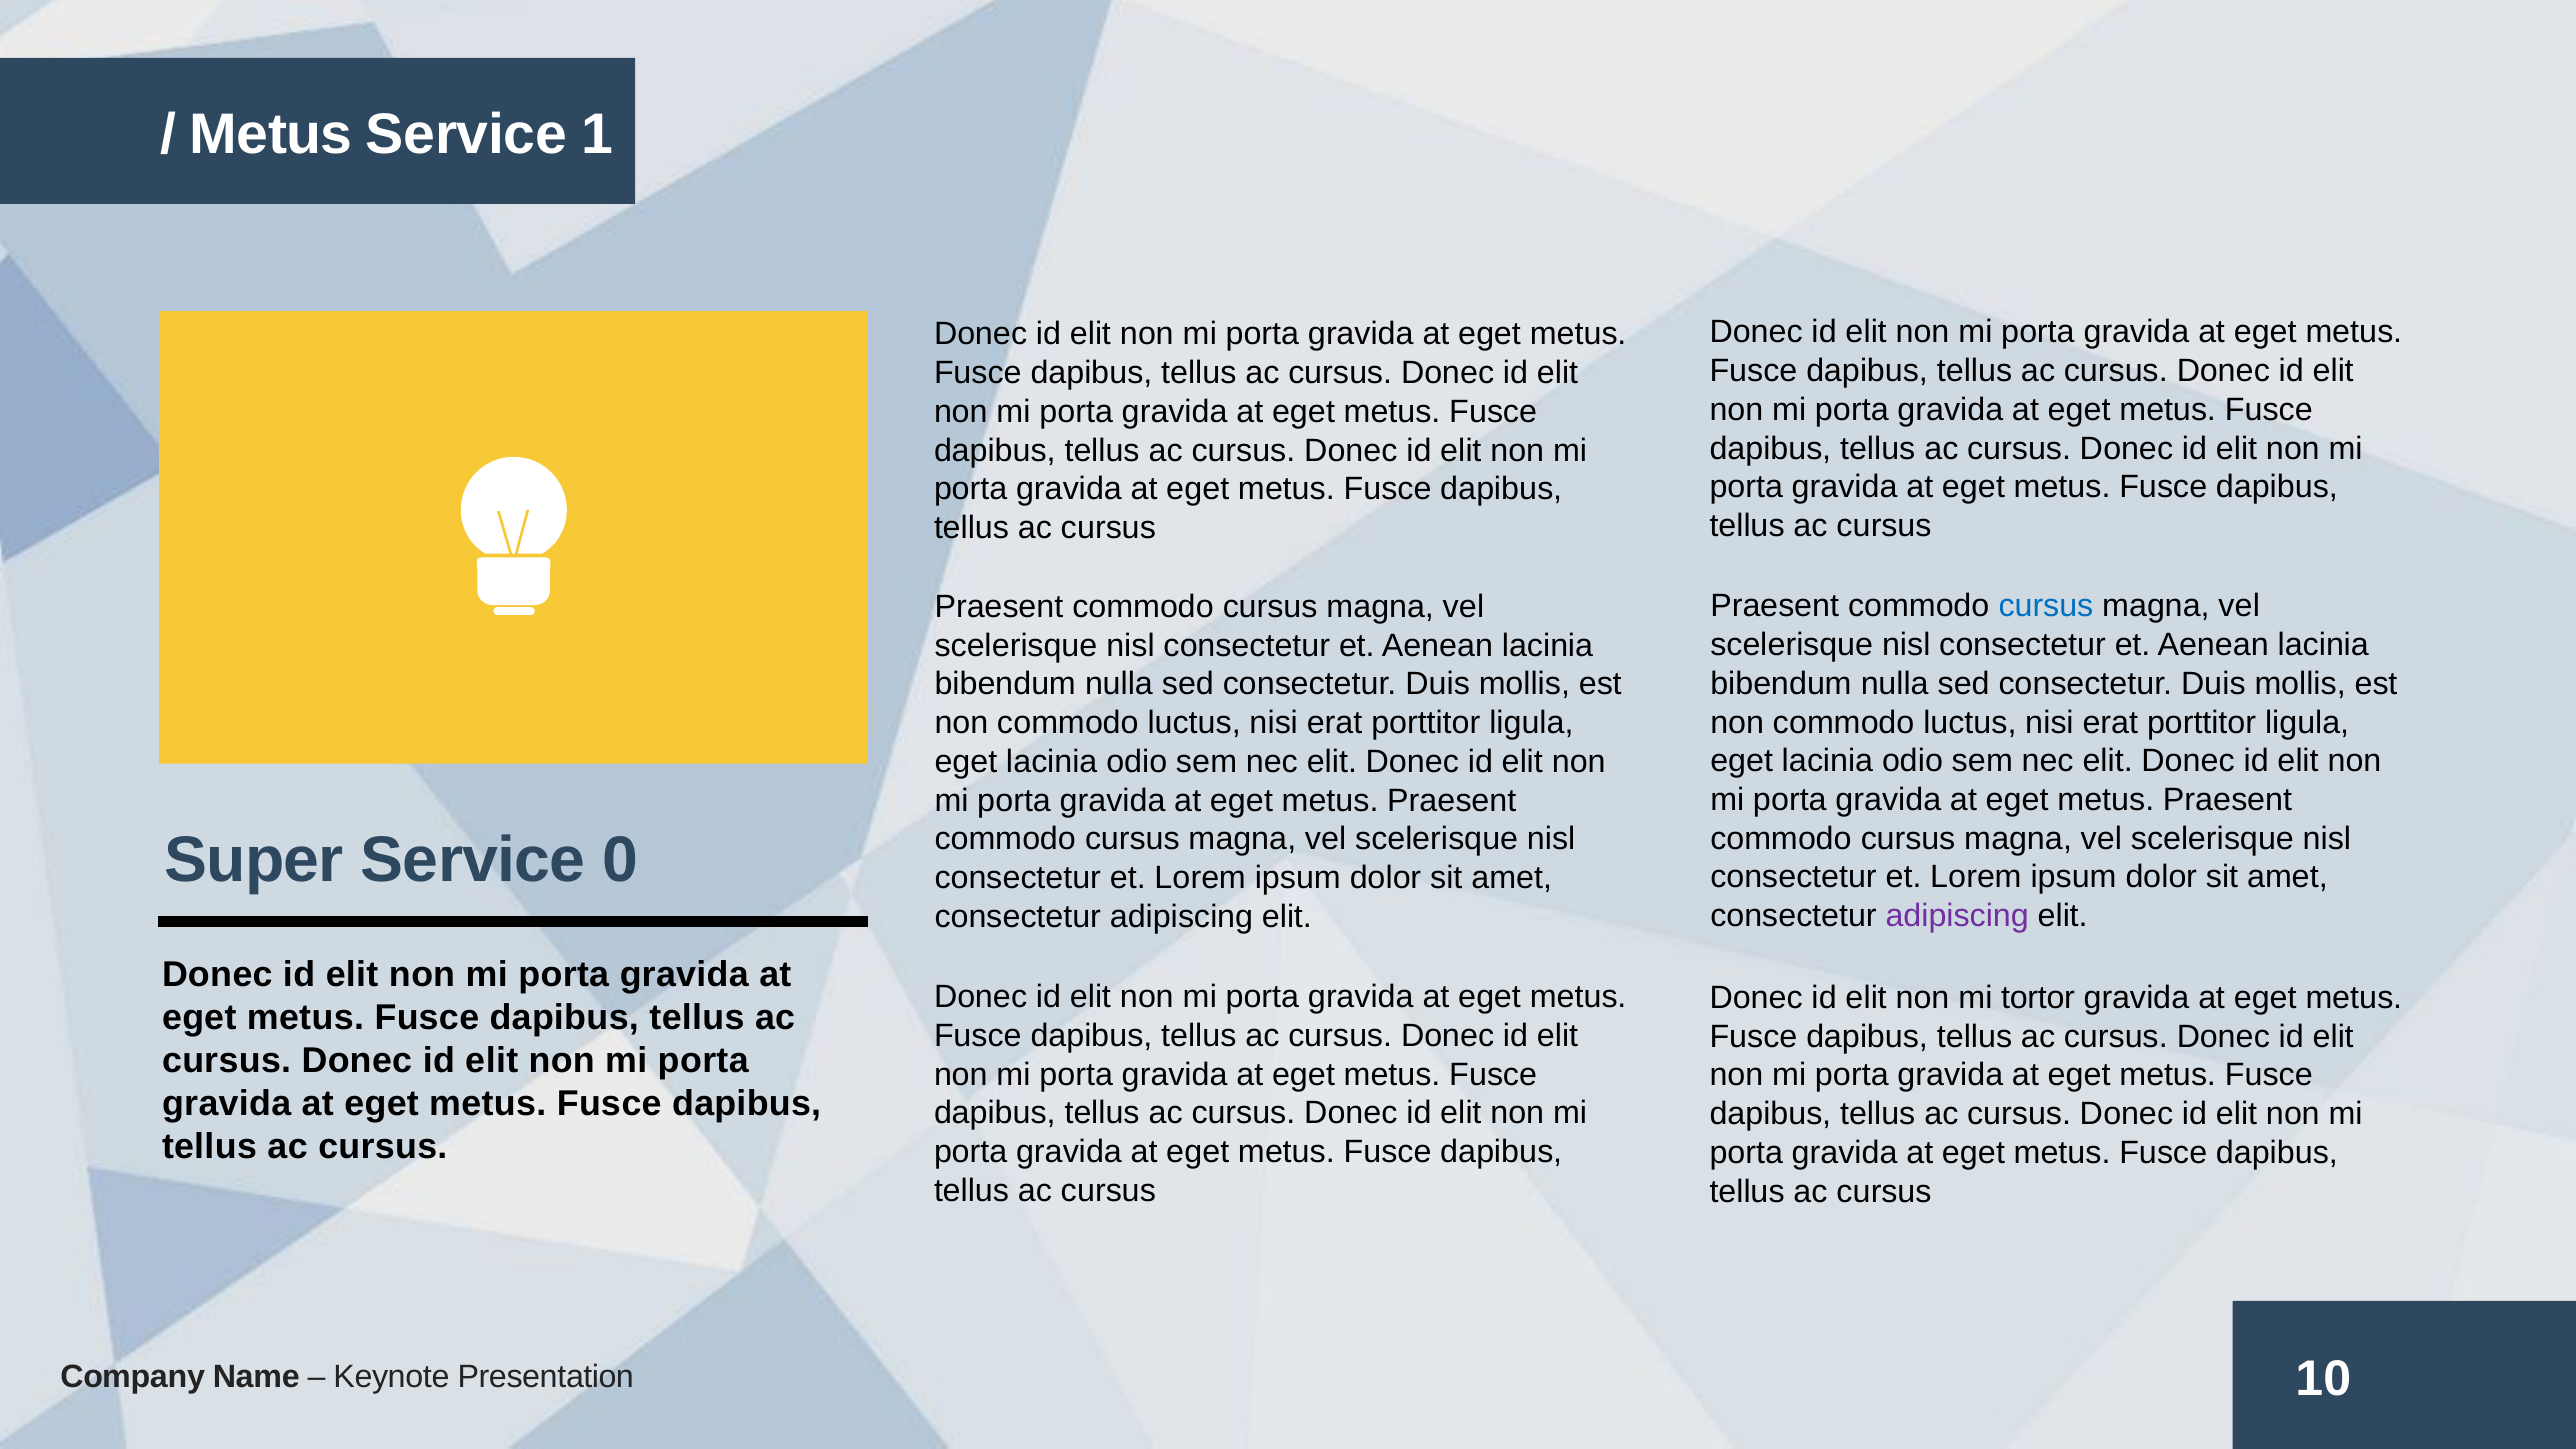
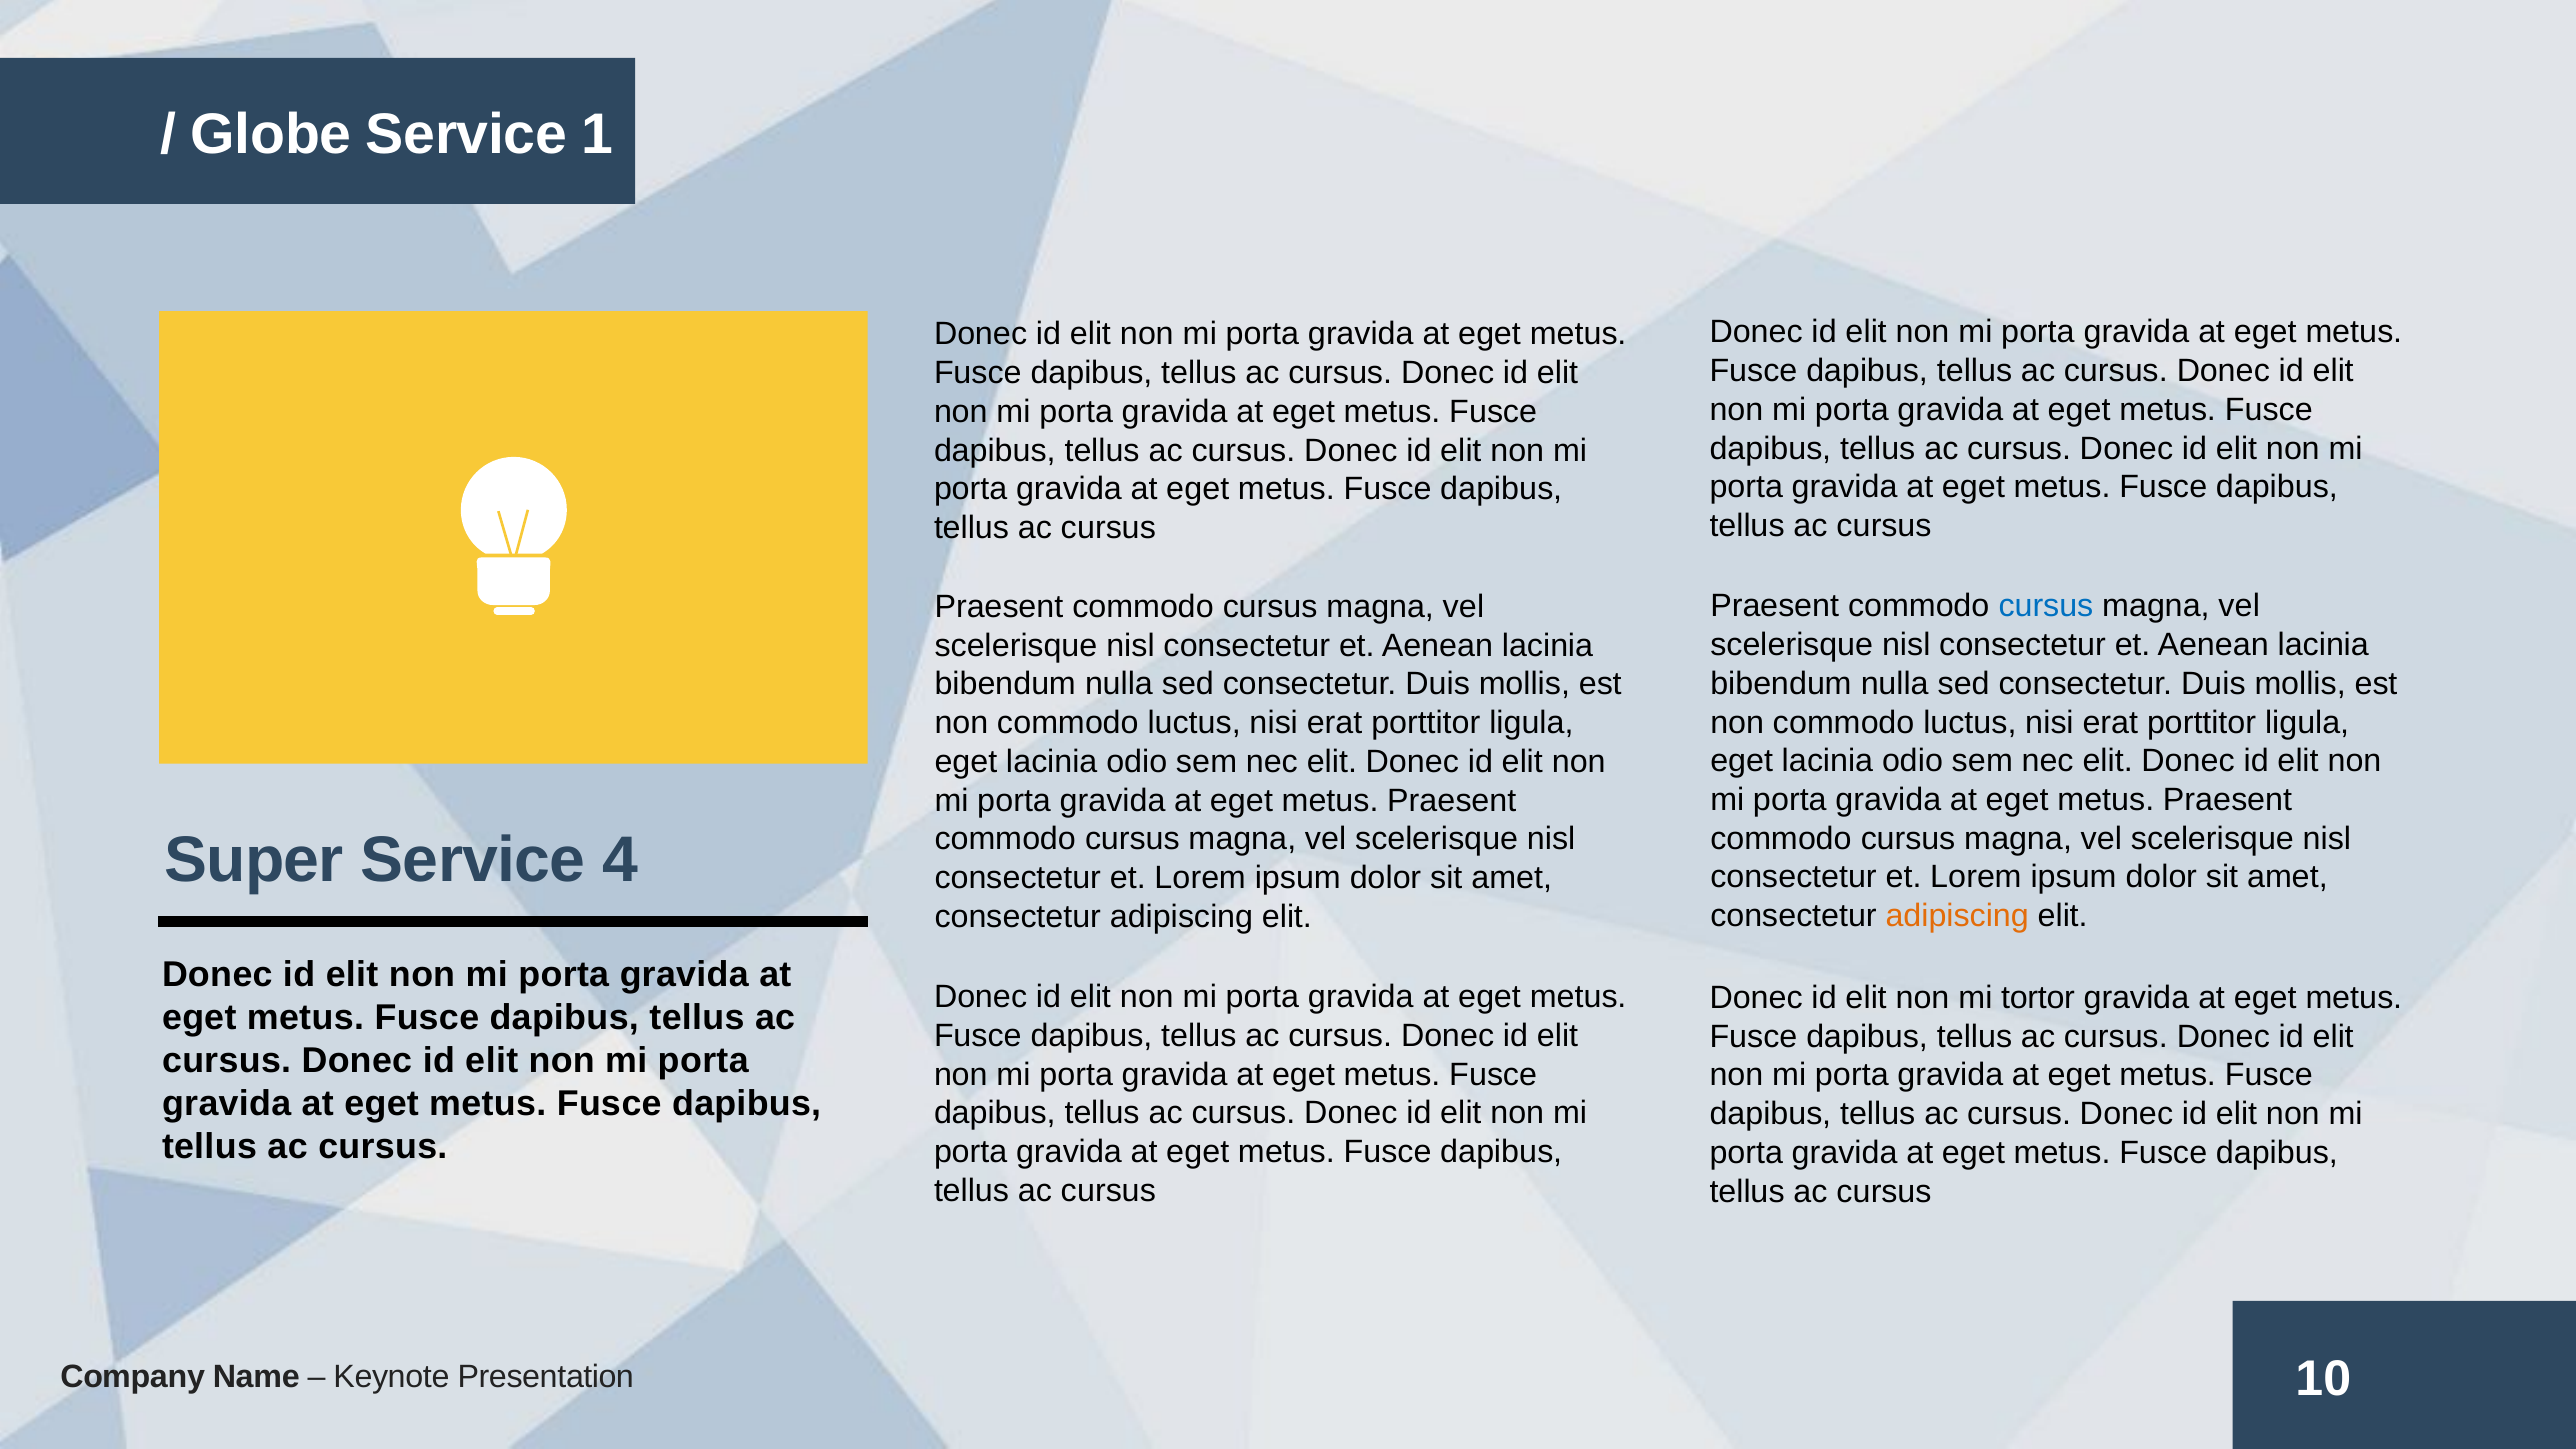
Metus at (271, 134): Metus -> Globe
0: 0 -> 4
adipiscing at (1957, 916) colour: purple -> orange
